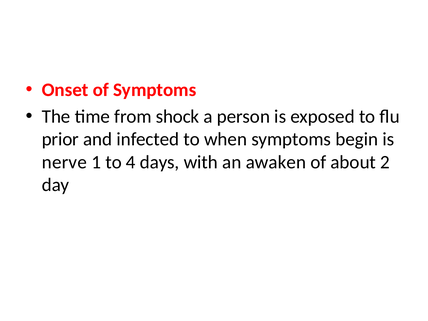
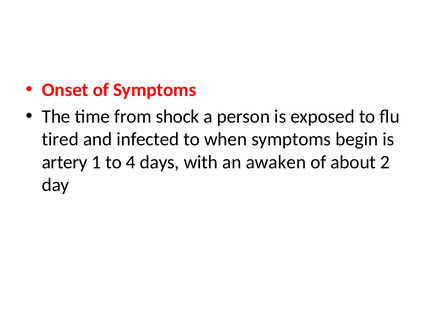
prior: prior -> tired
nerve: nerve -> artery
